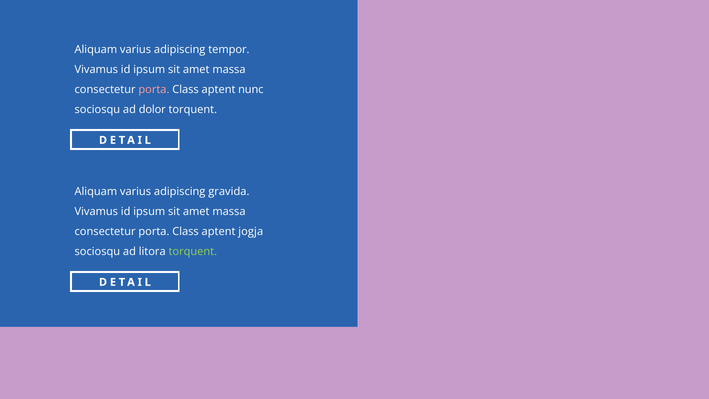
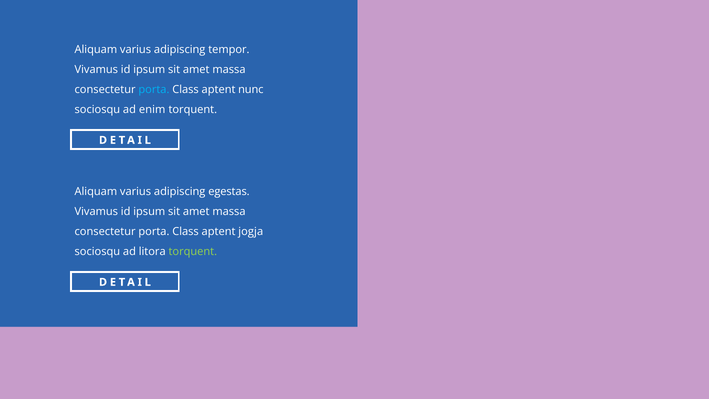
porta at (154, 90) colour: pink -> light blue
dolor: dolor -> enim
gravida: gravida -> egestas
